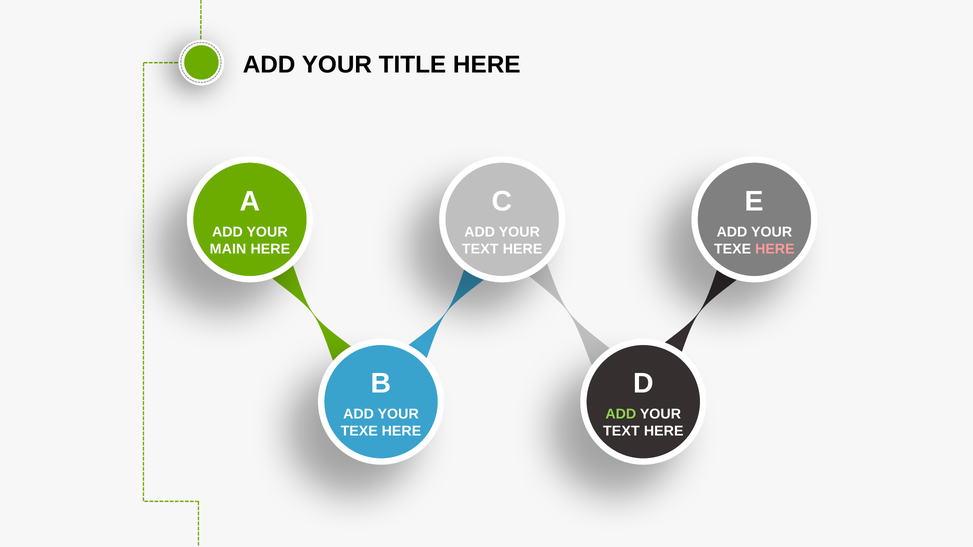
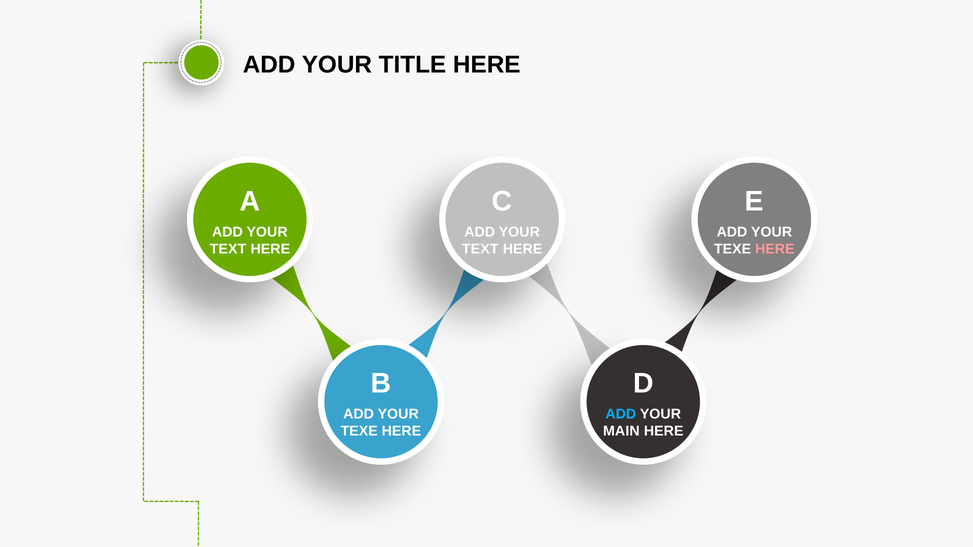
MAIN at (228, 249): MAIN -> TEXT
ADD at (621, 414) colour: light green -> light blue
TEXT at (621, 431): TEXT -> MAIN
